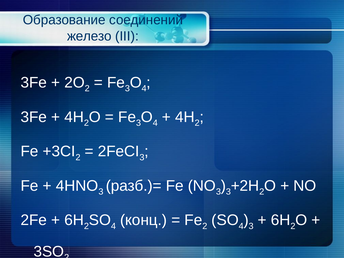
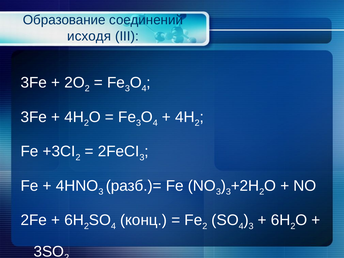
железо: железо -> исходя
